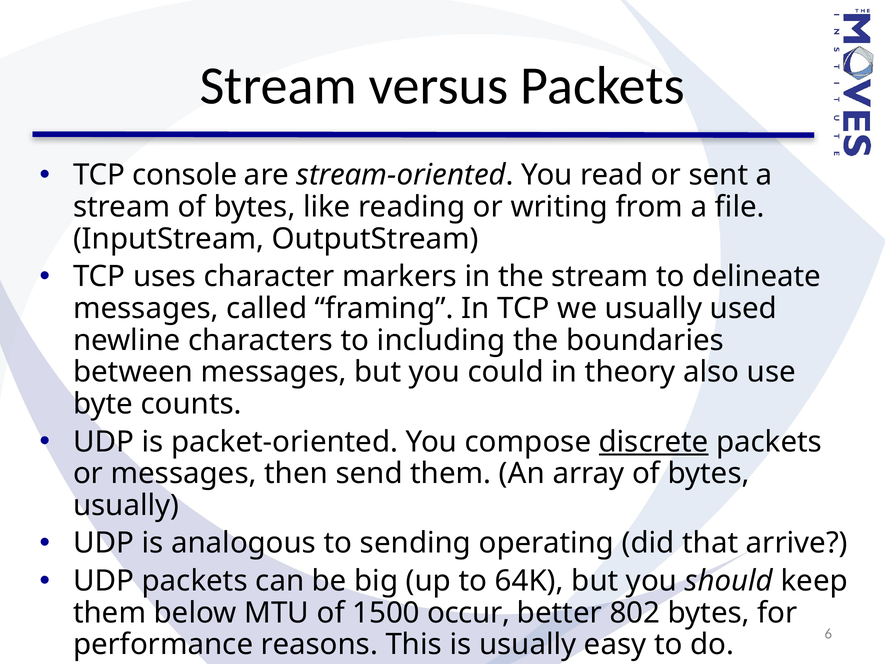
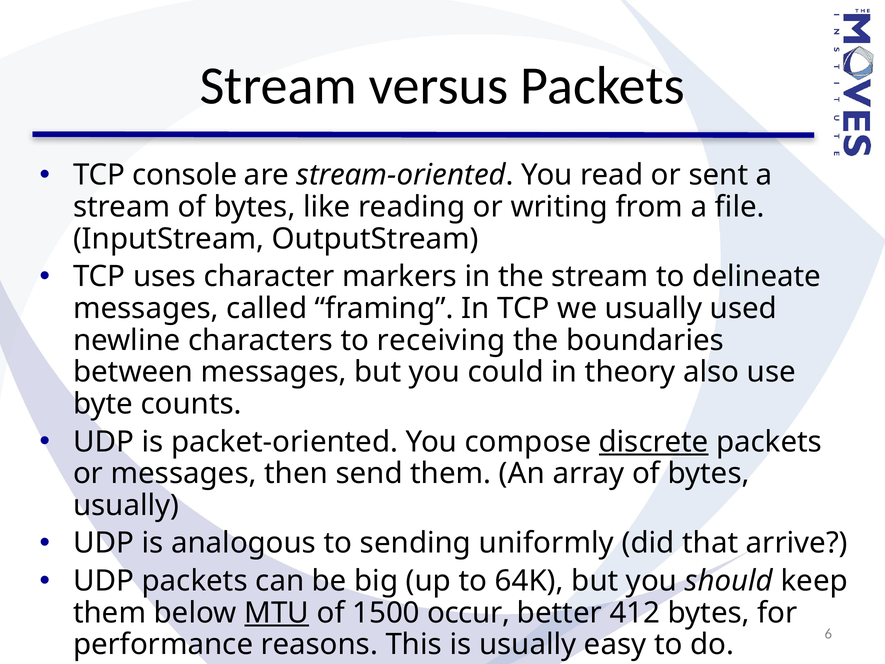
including: including -> receiving
operating: operating -> uniformly
MTU at (277, 613) underline: none -> present
802: 802 -> 412
